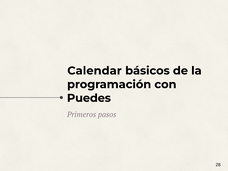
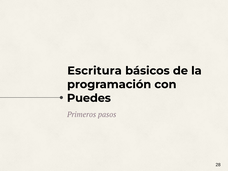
Calendar: Calendar -> Escritura
